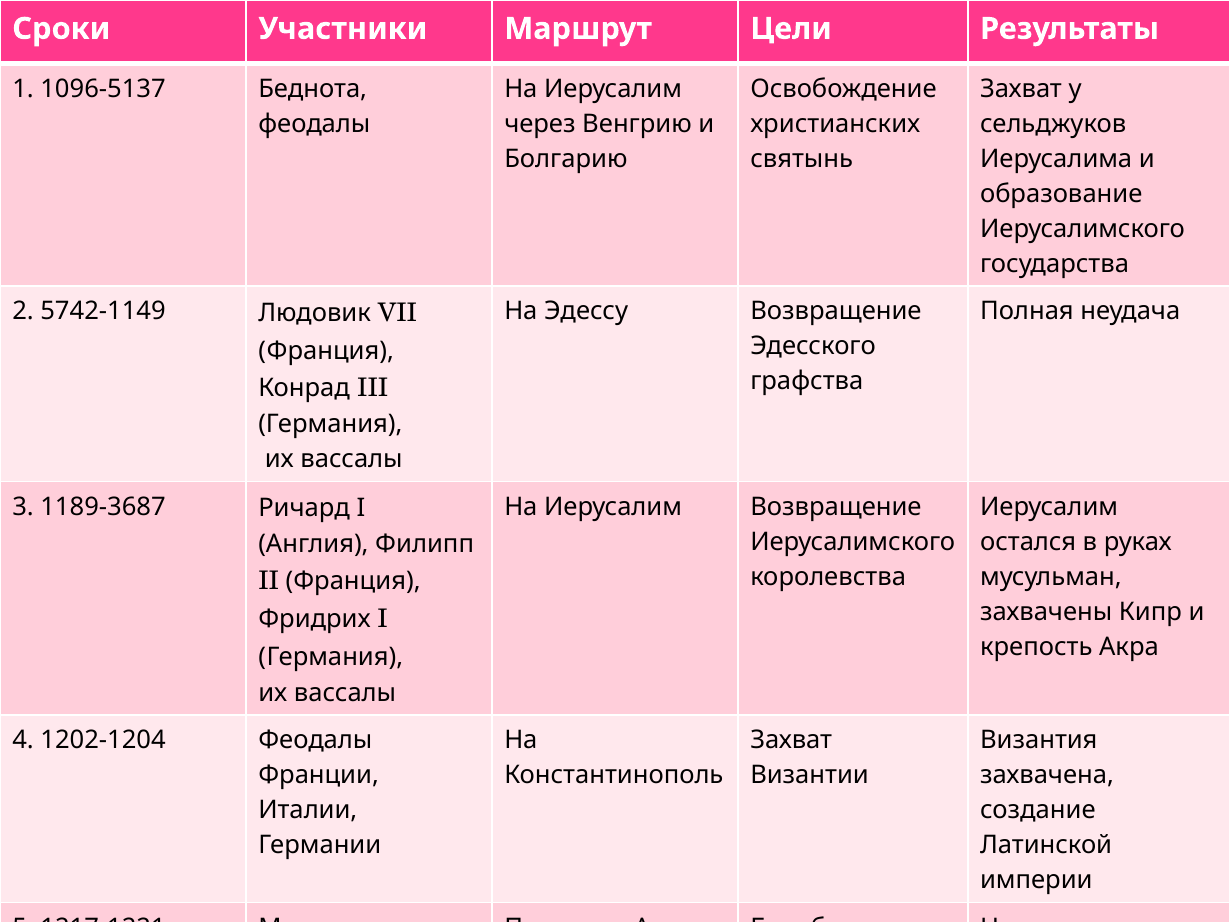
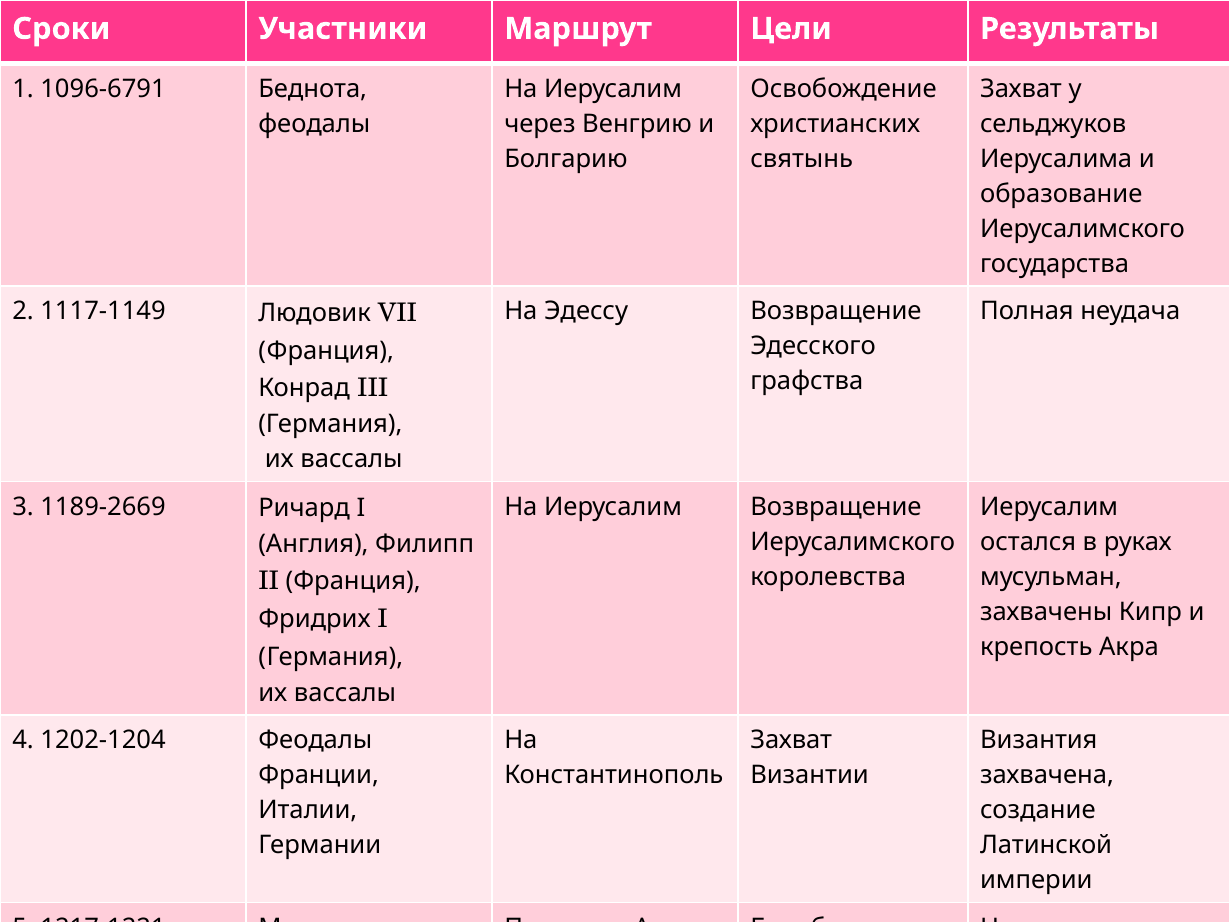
1096-5137: 1096-5137 -> 1096-6791
5742-1149: 5742-1149 -> 1117-1149
1189-3687: 1189-3687 -> 1189-2669
